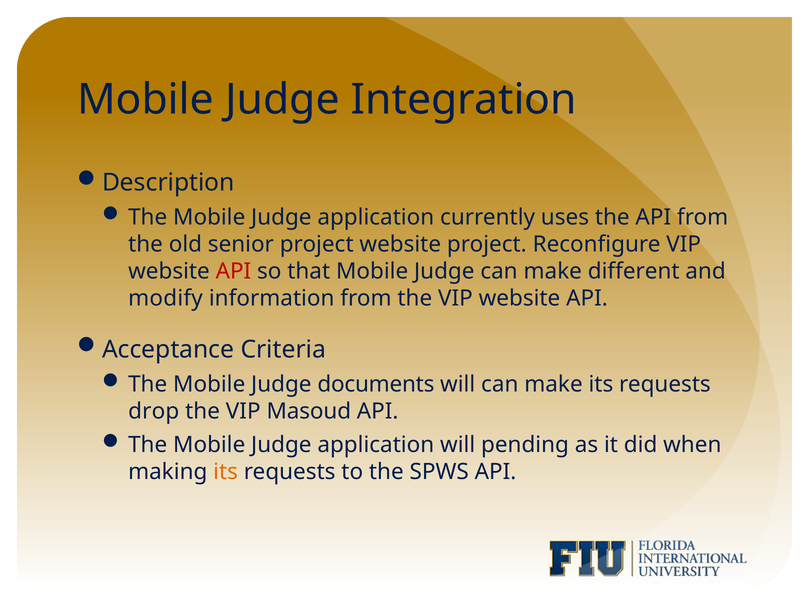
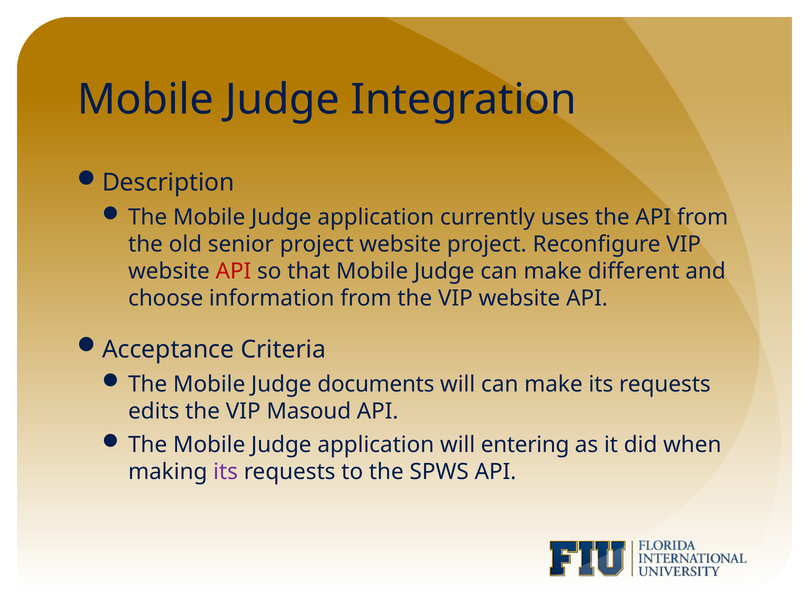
modify: modify -> choose
drop: drop -> edits
pending: pending -> entering
its at (226, 472) colour: orange -> purple
